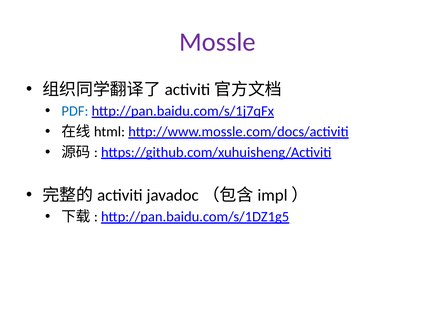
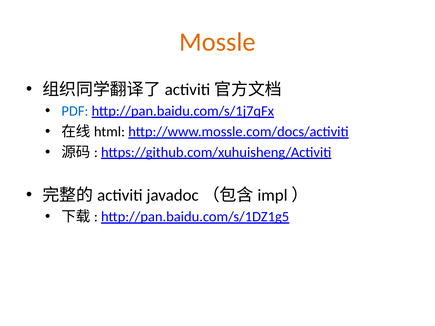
Mossle colour: purple -> orange
